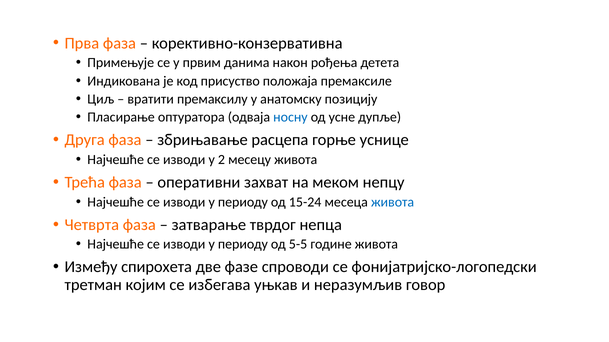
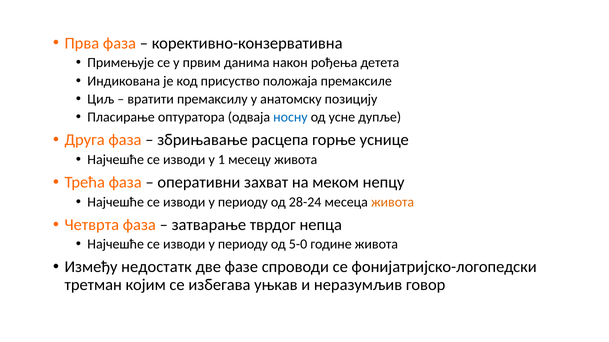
2: 2 -> 1
15-24: 15-24 -> 28-24
живота at (393, 202) colour: blue -> orange
5-5: 5-5 -> 5-0
спирохета: спирохета -> недостатк
